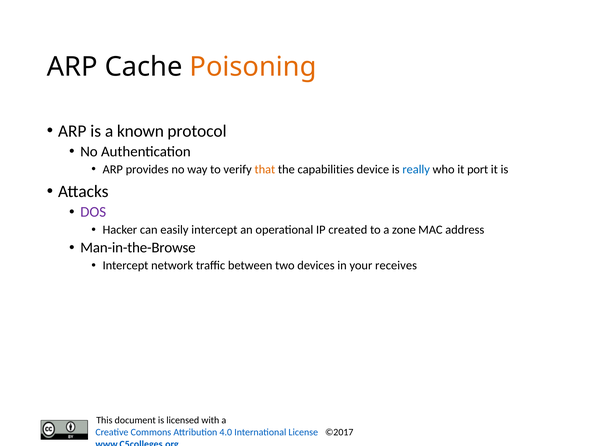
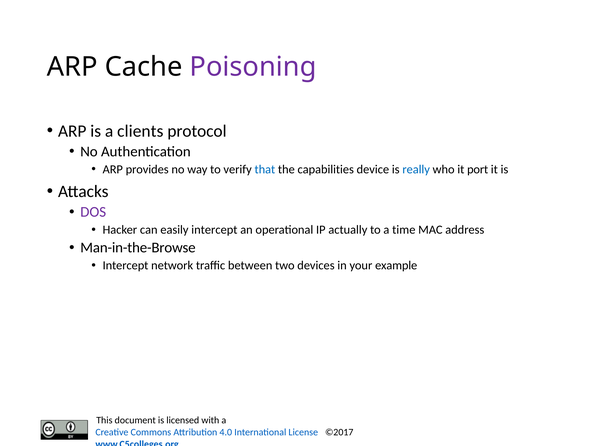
Poisoning colour: orange -> purple
known: known -> clients
that colour: orange -> blue
created: created -> actually
zone: zone -> time
receives: receives -> example
